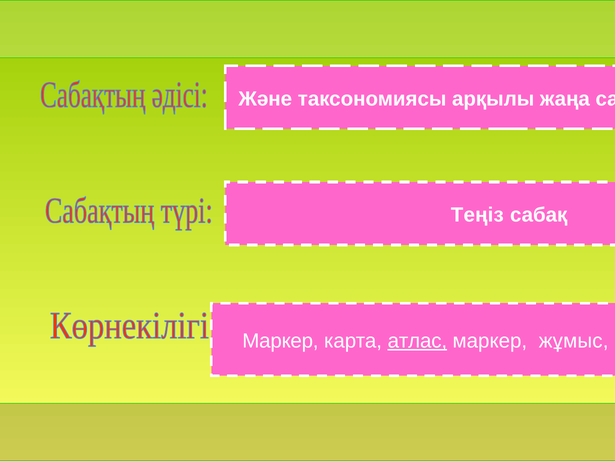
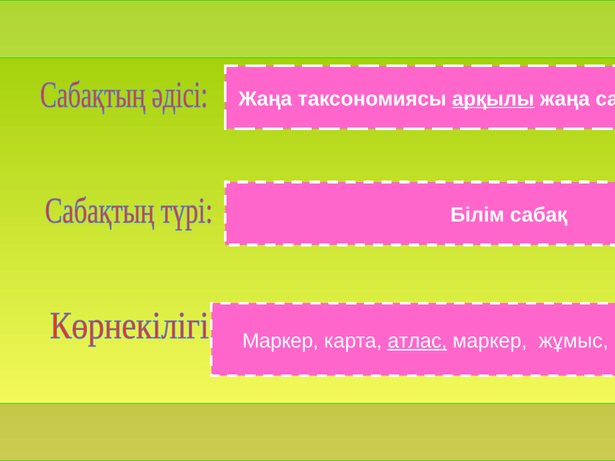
Және at (265, 99): Және -> Жаңа
арқылы underline: none -> present
Теңіз: Теңіз -> Білім
